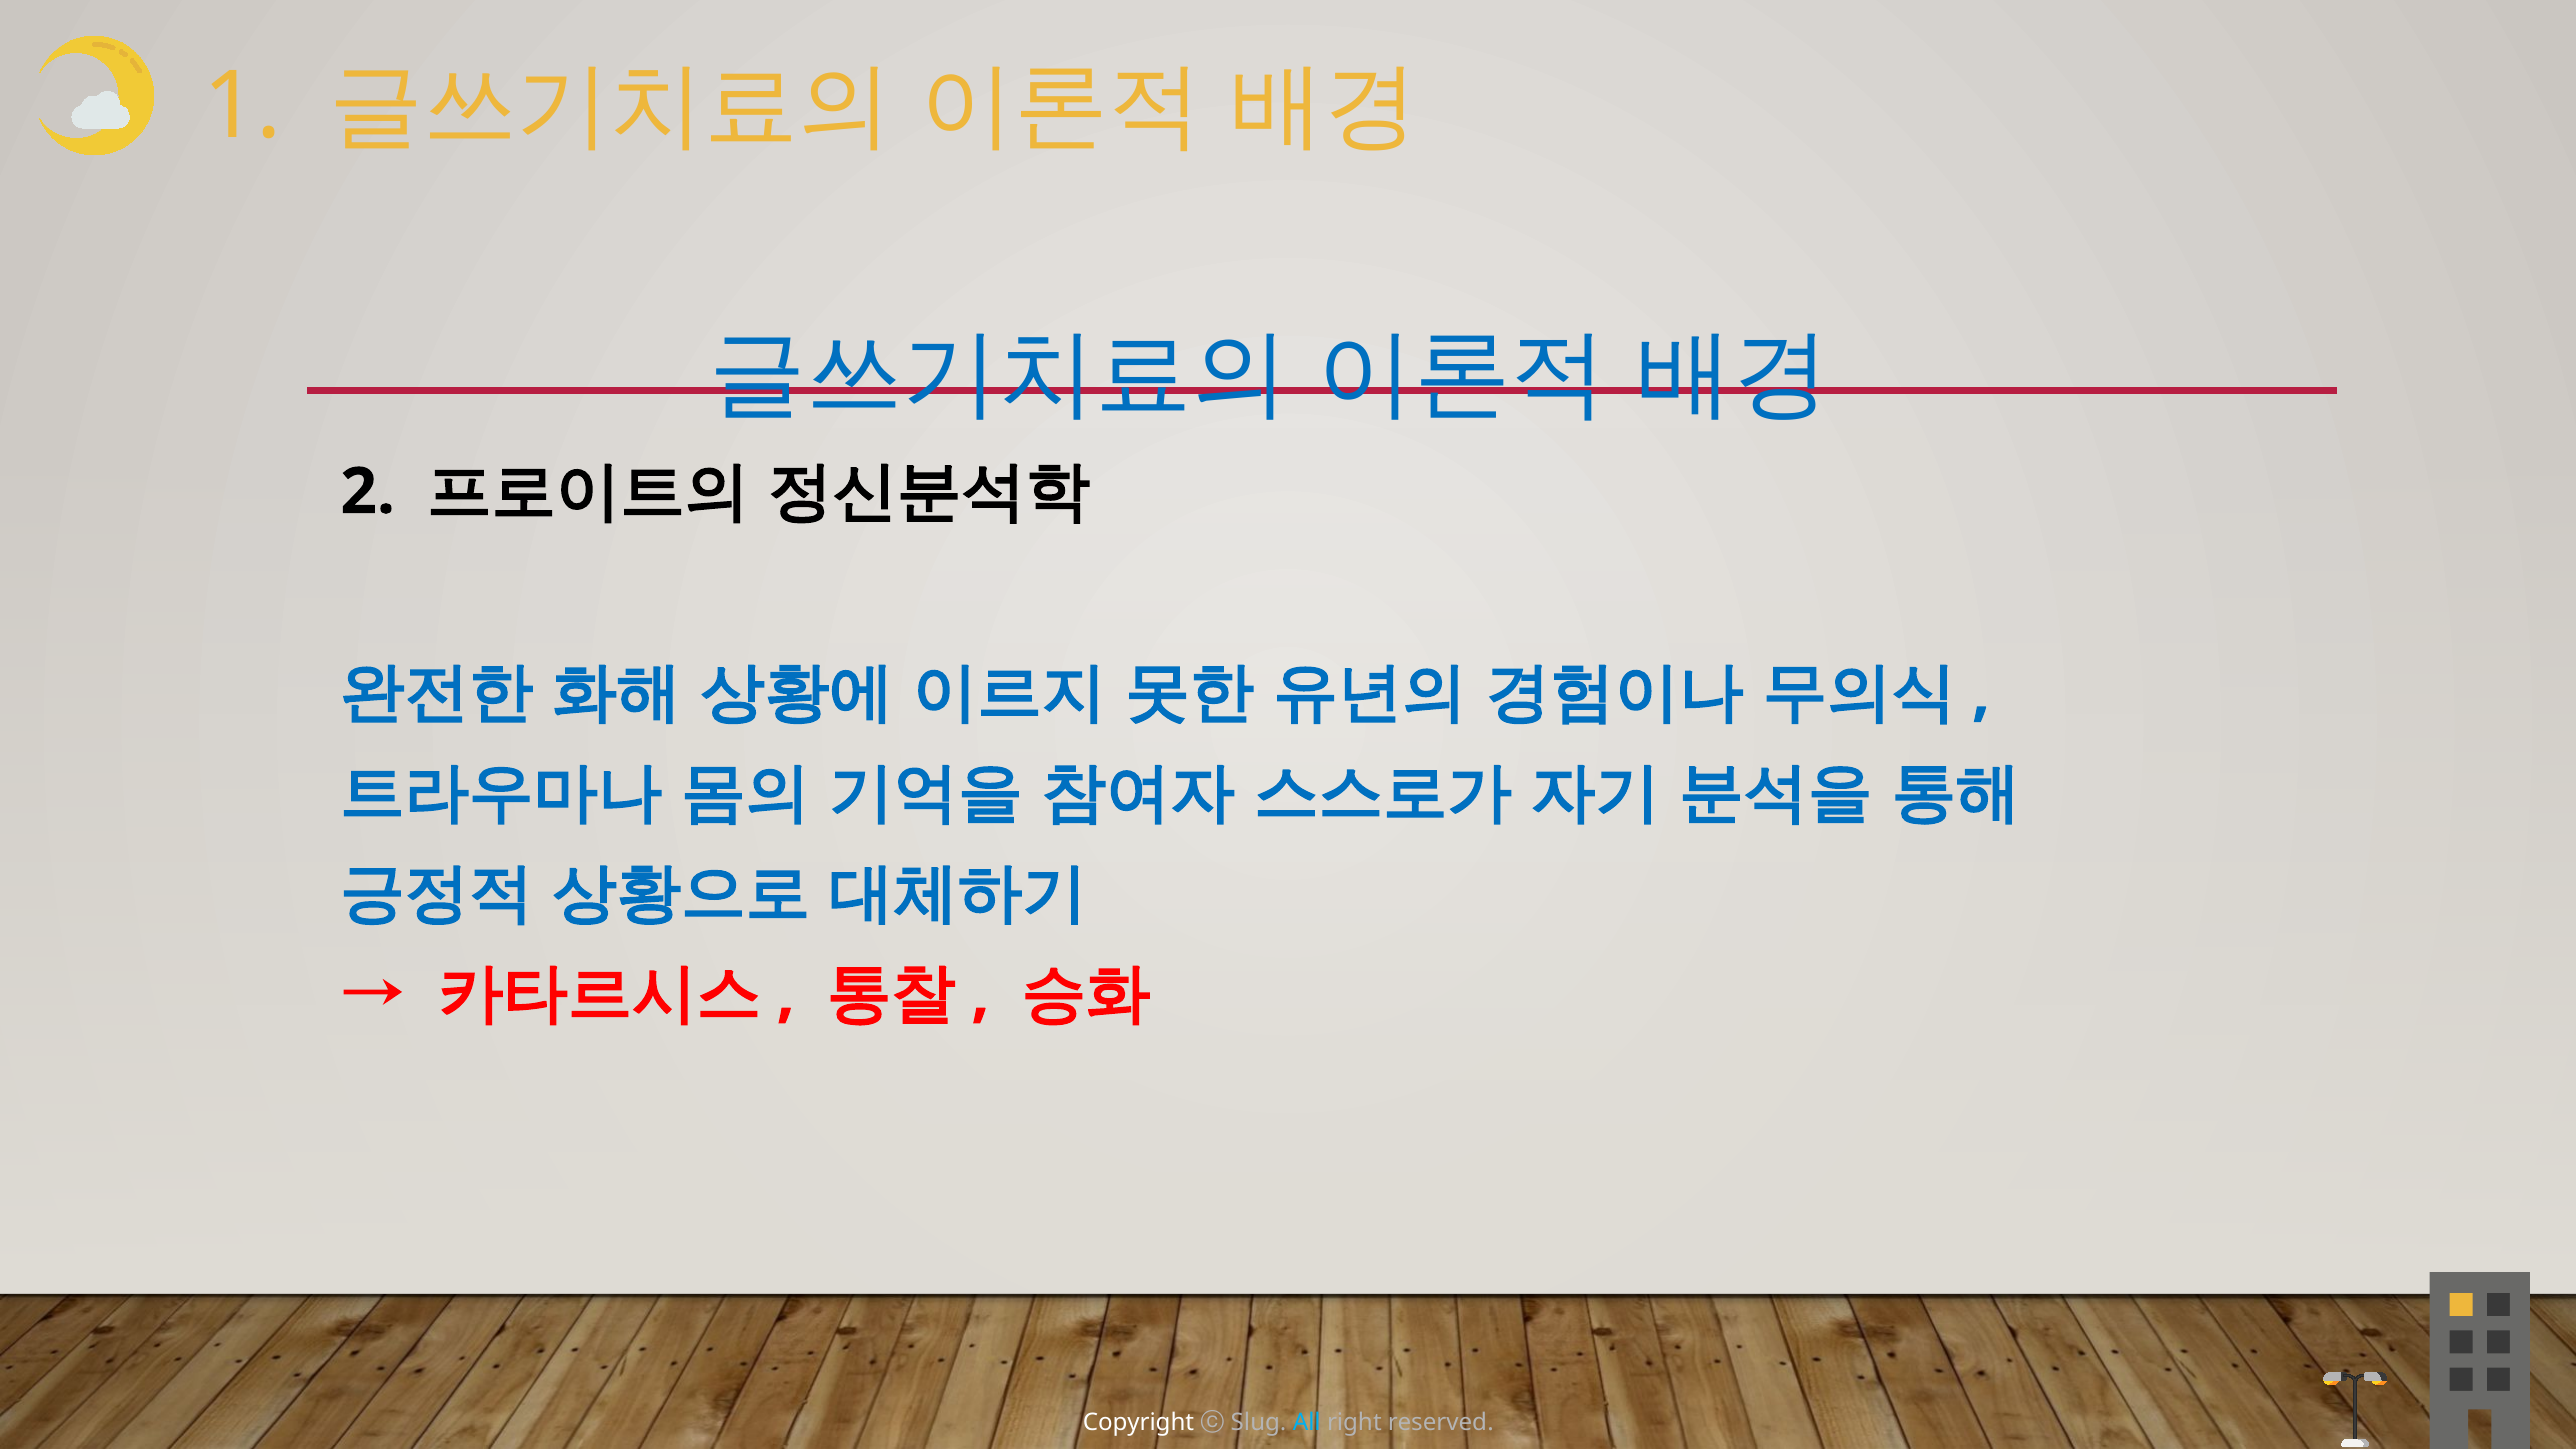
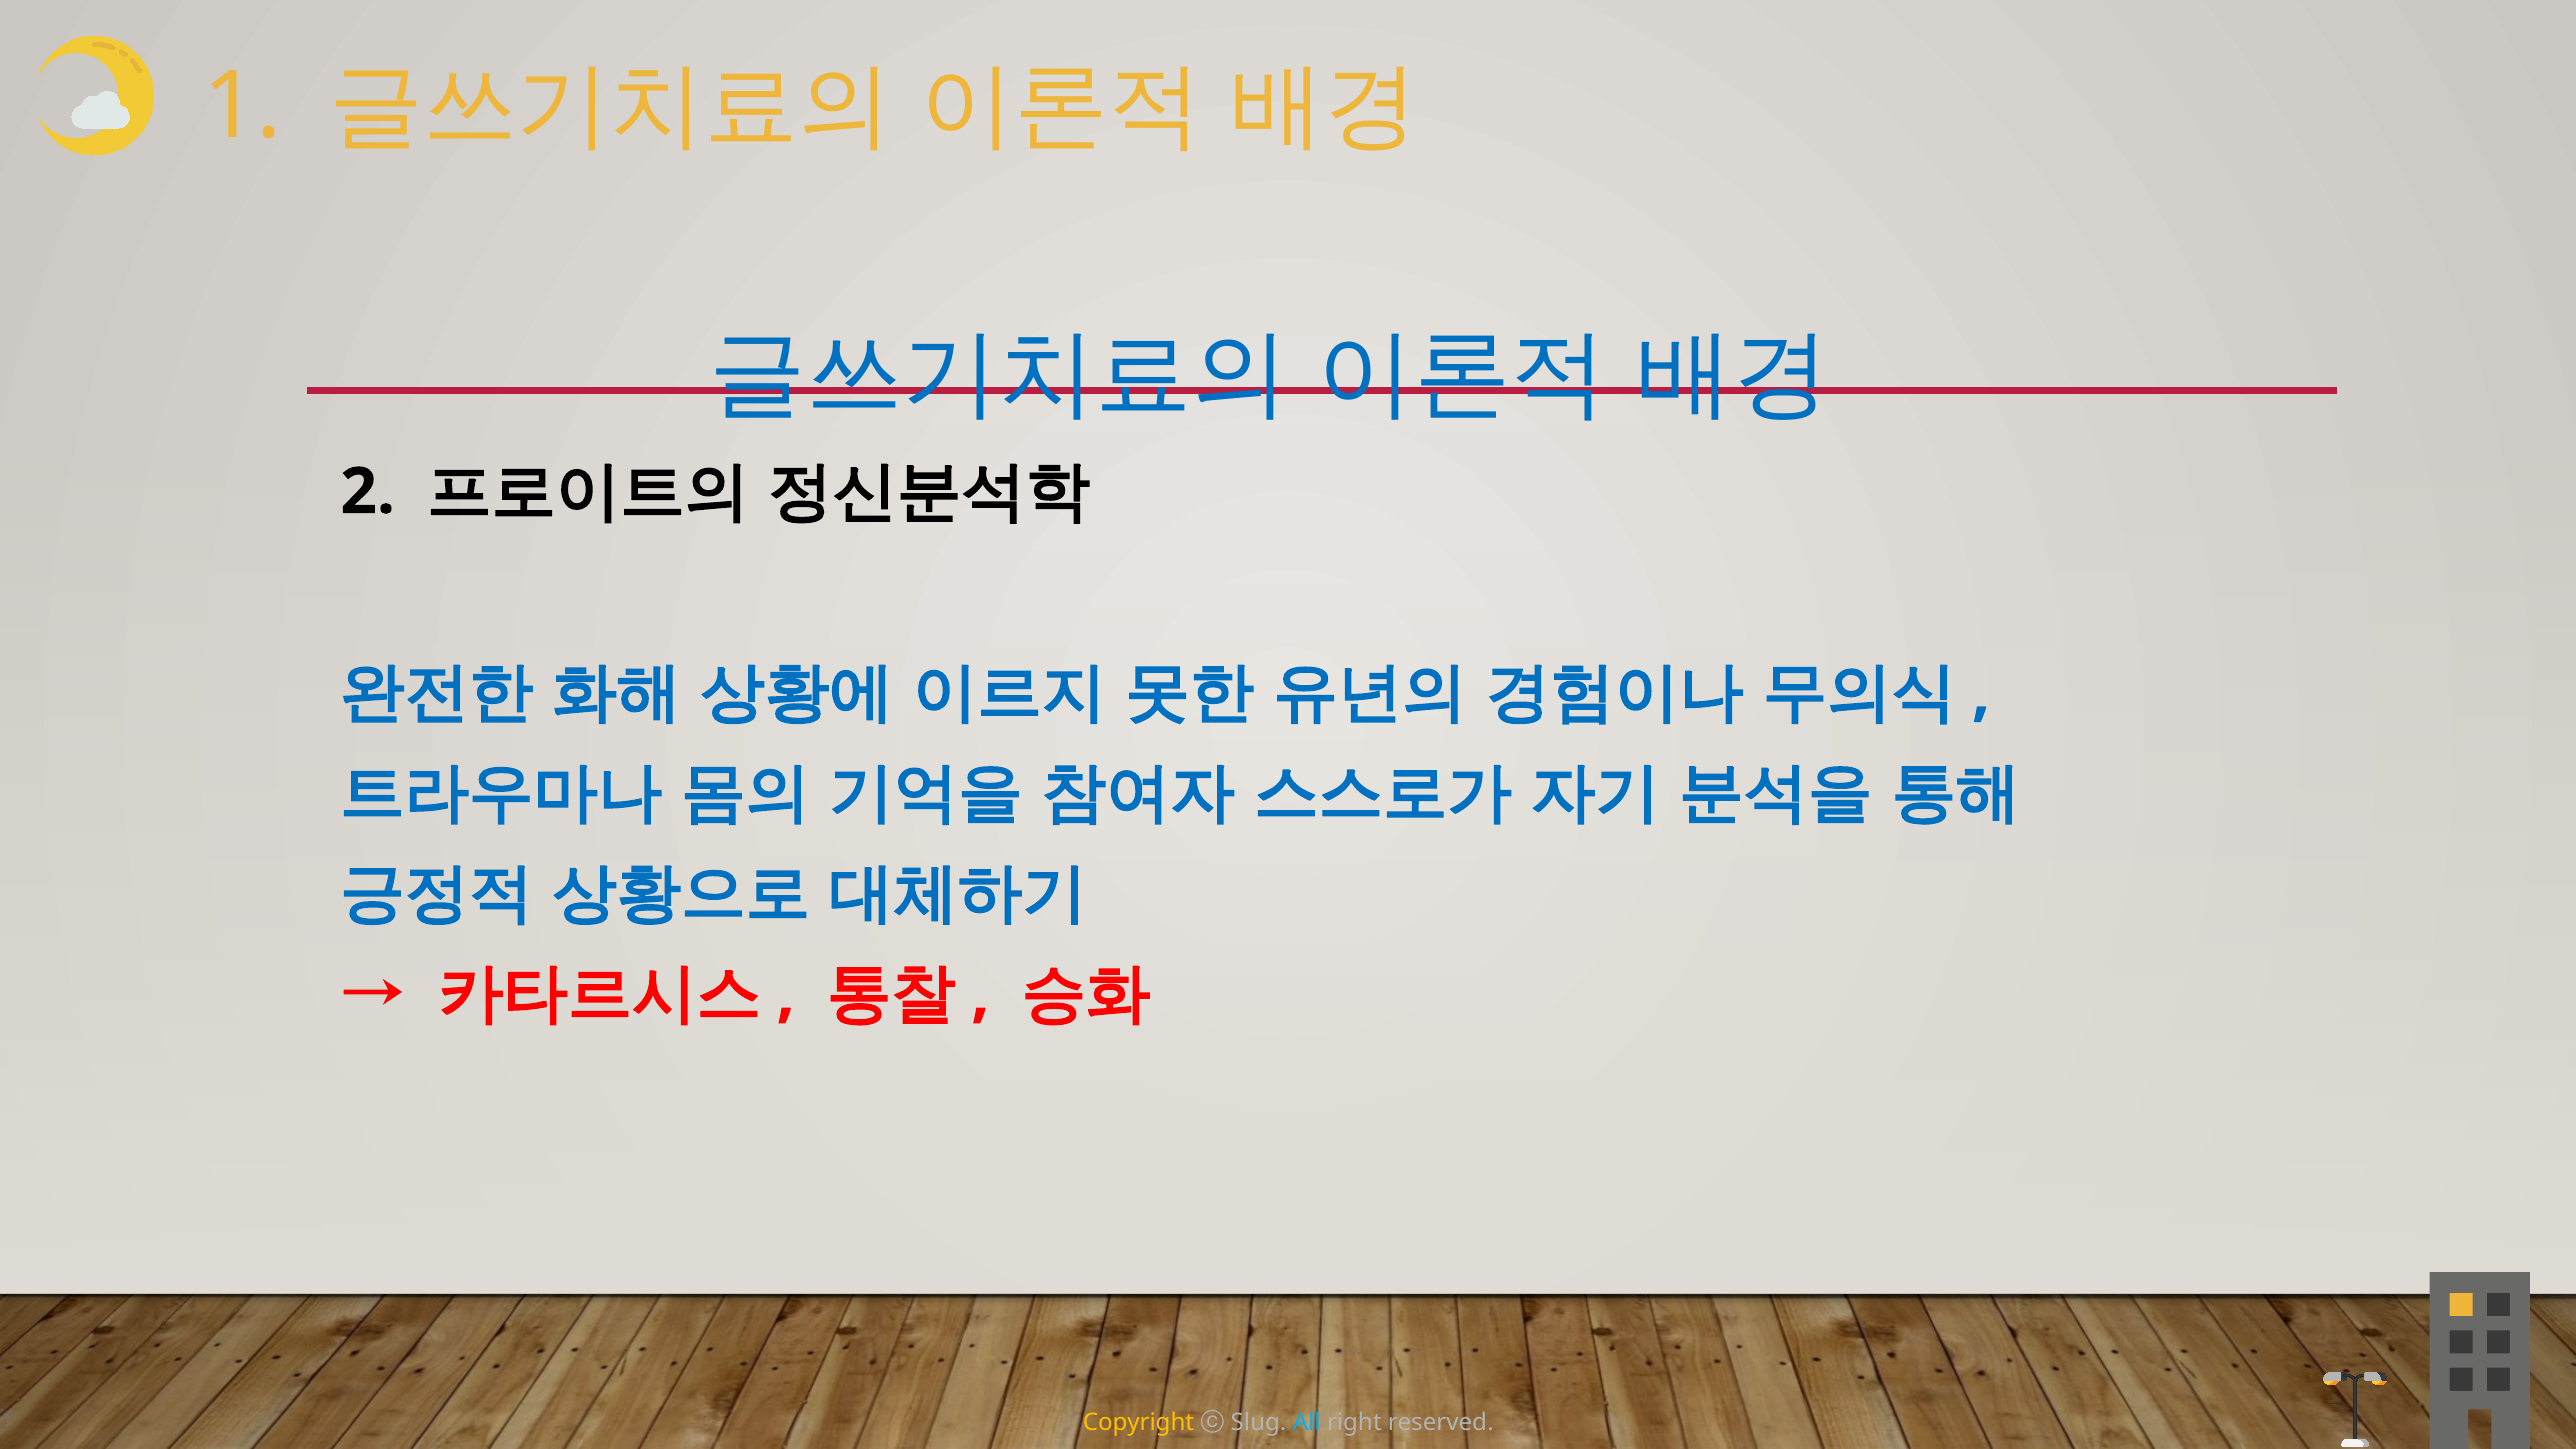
Copyright colour: white -> yellow
